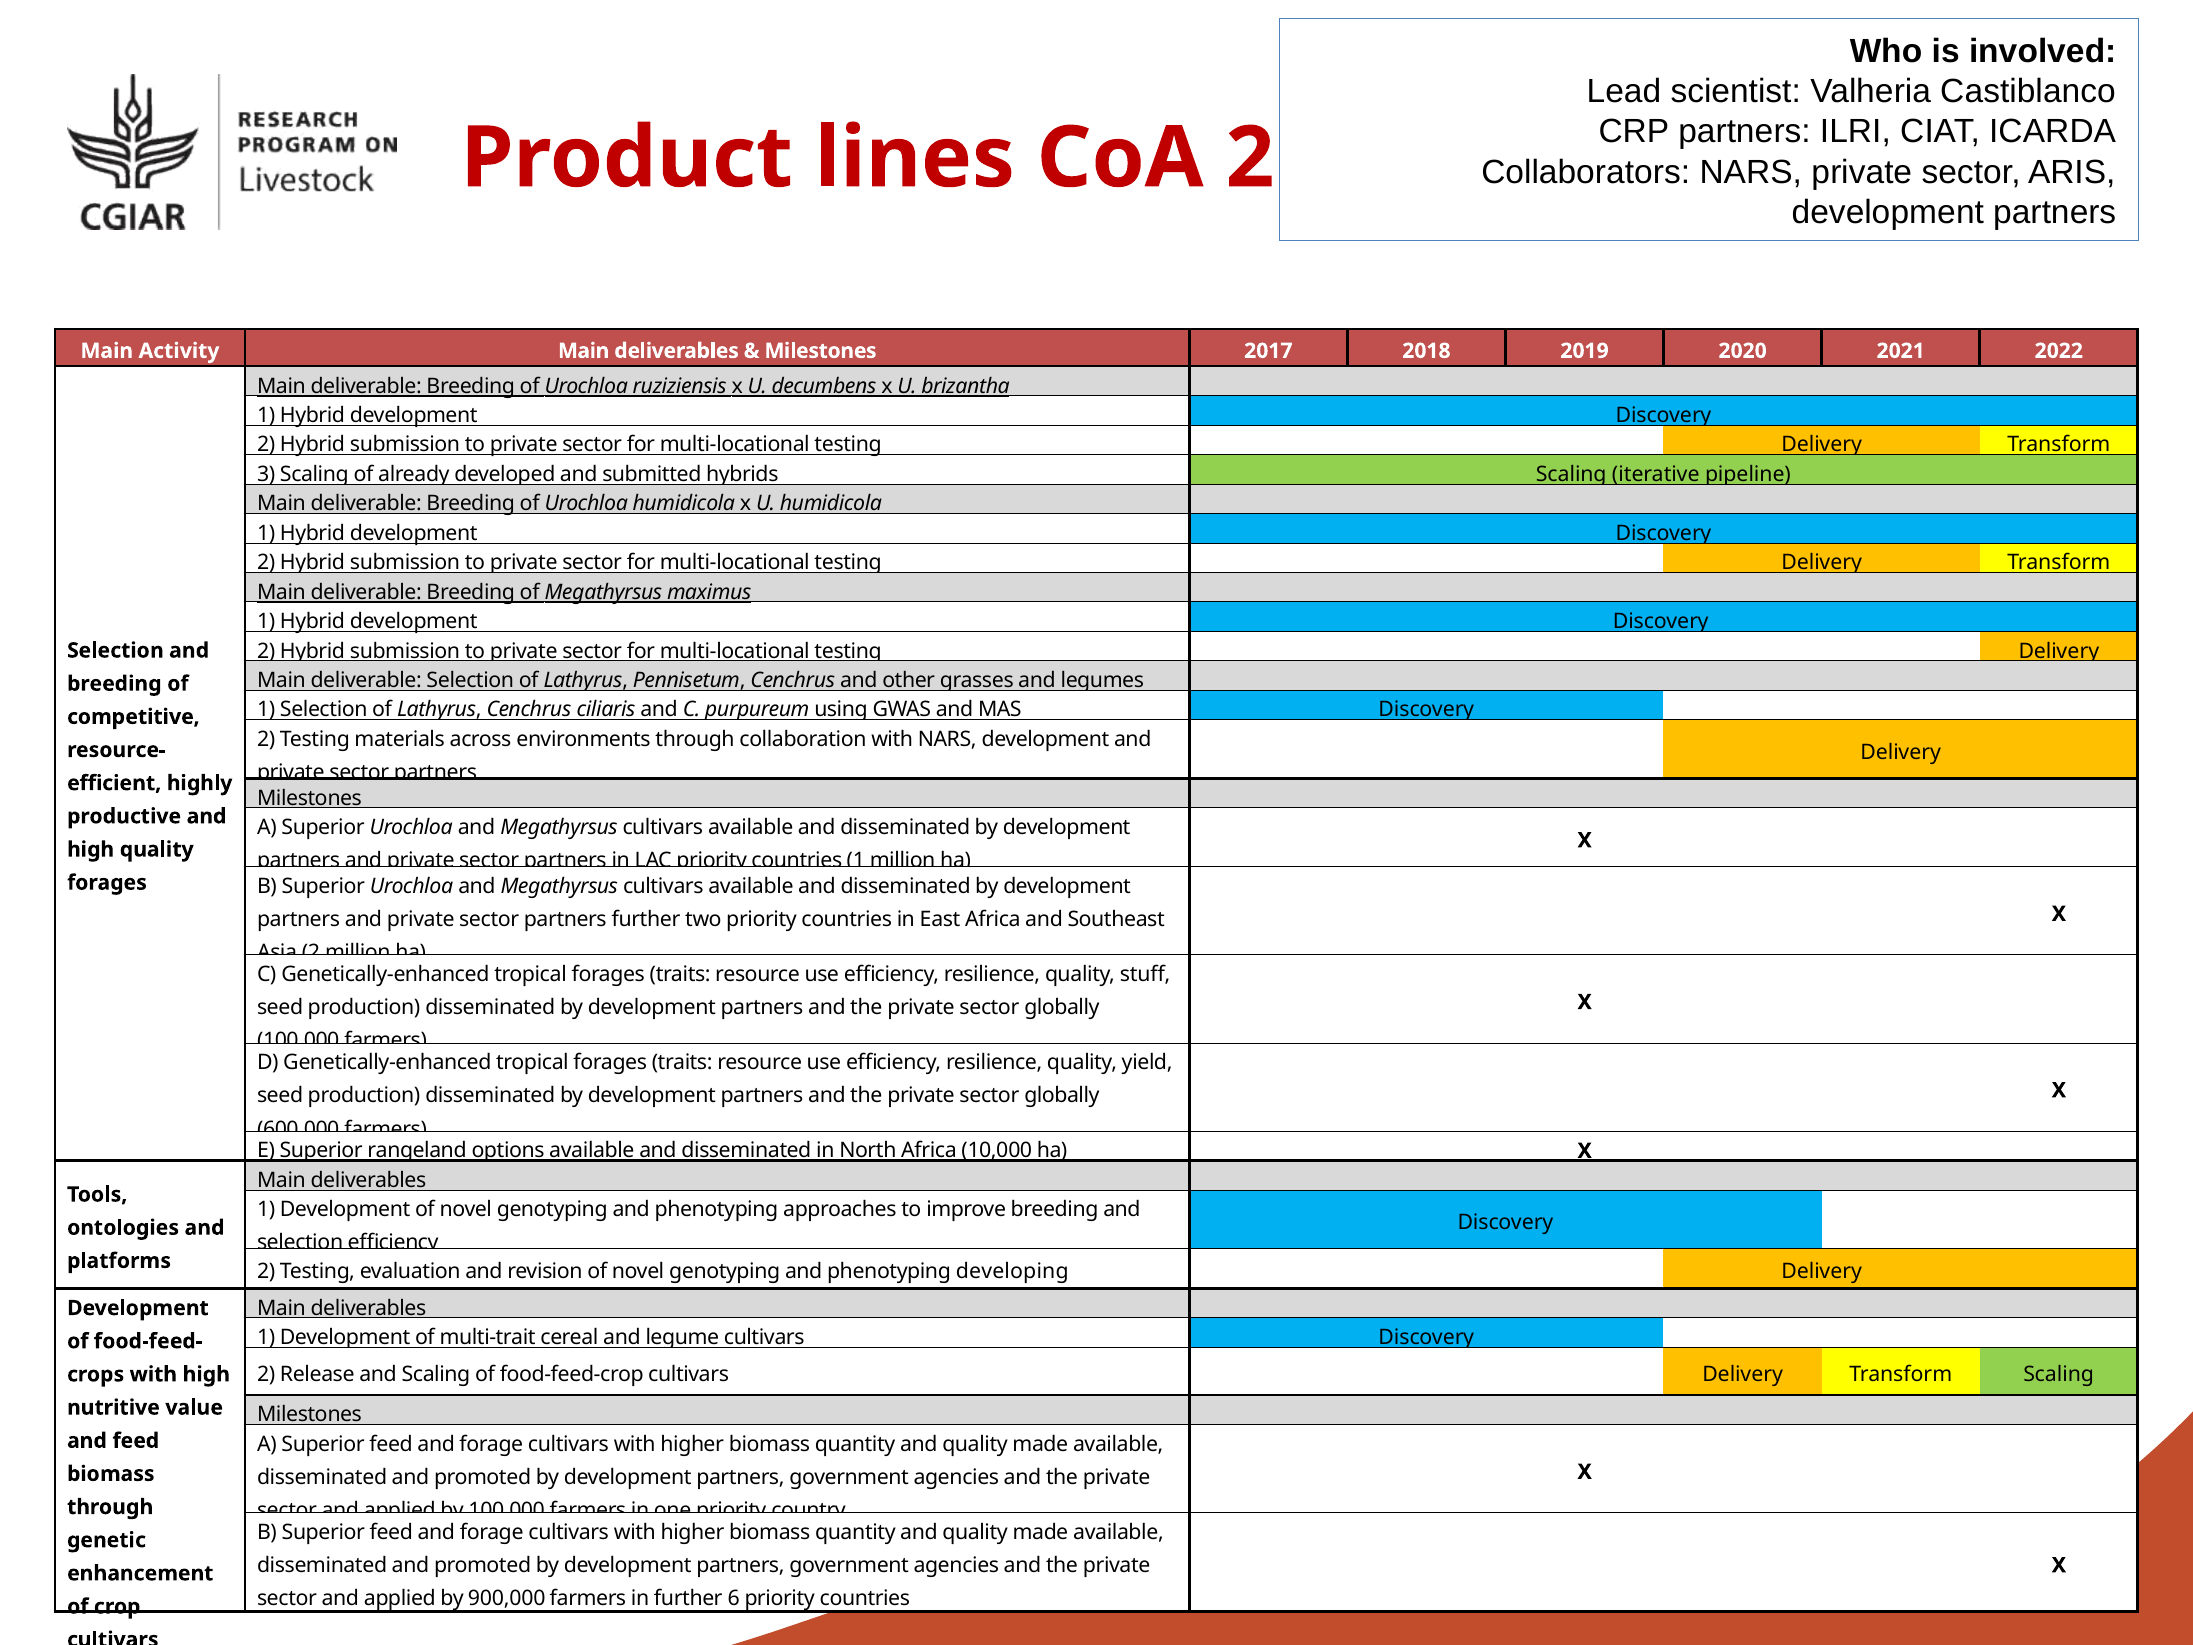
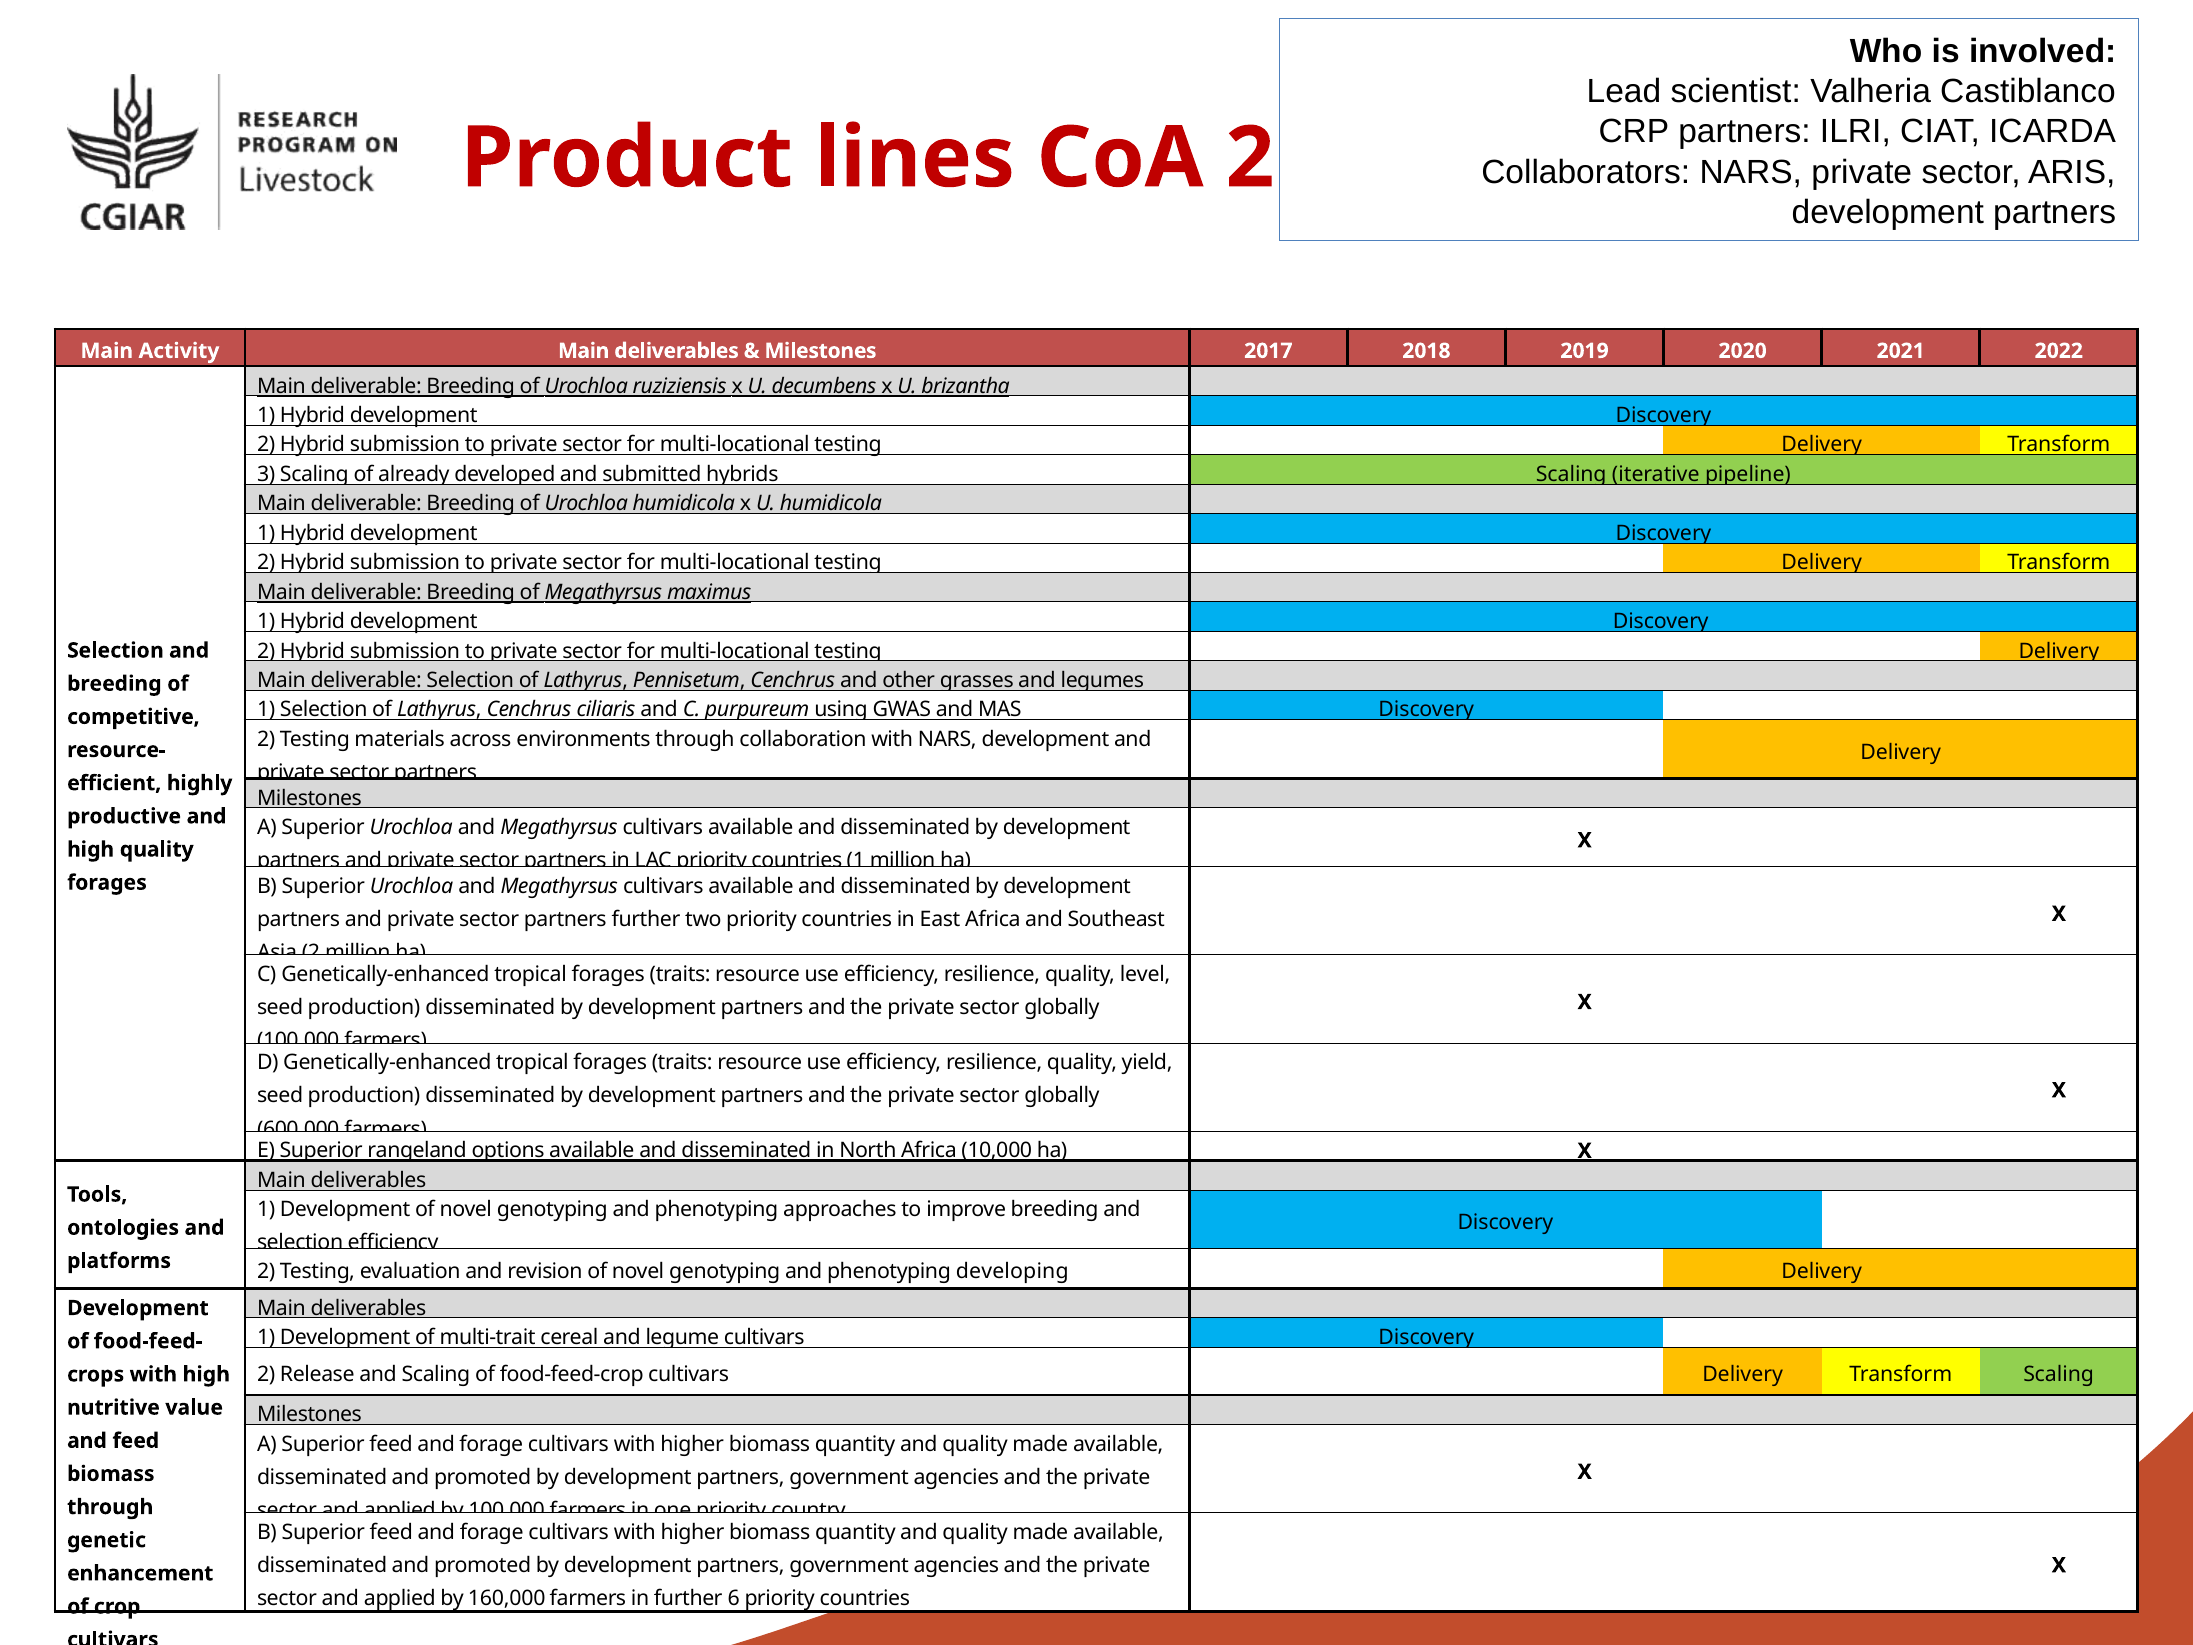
stuff: stuff -> level
900,000: 900,000 -> 160,000
